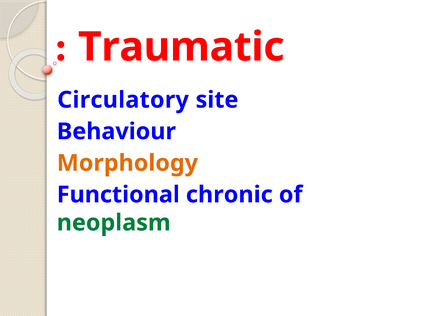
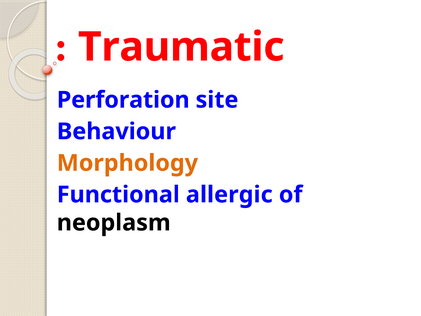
Circulatory: Circulatory -> Perforation
chronic: chronic -> allergic
neoplasm colour: green -> black
